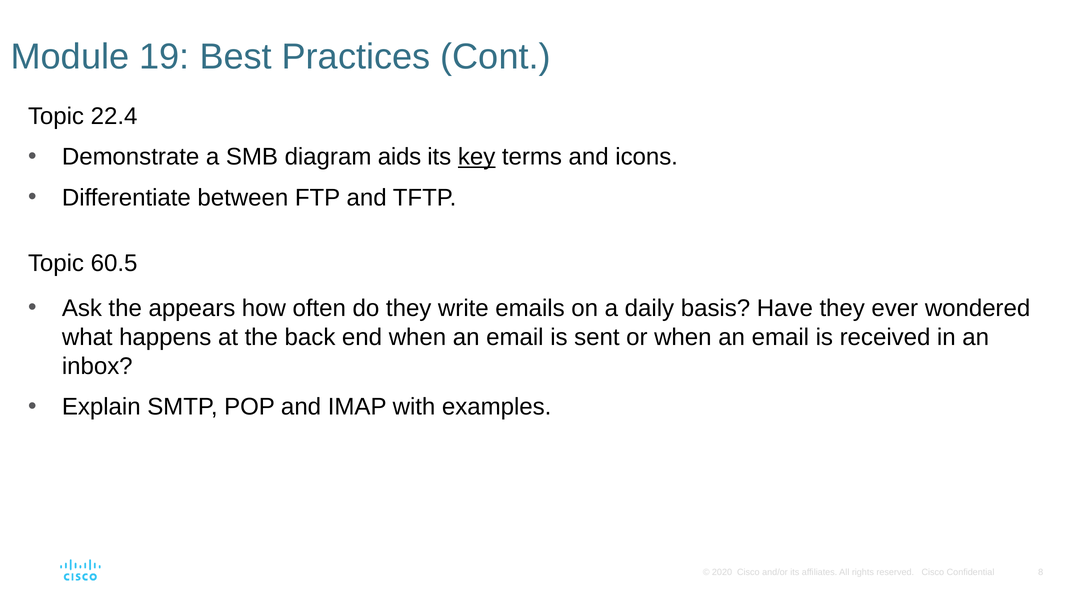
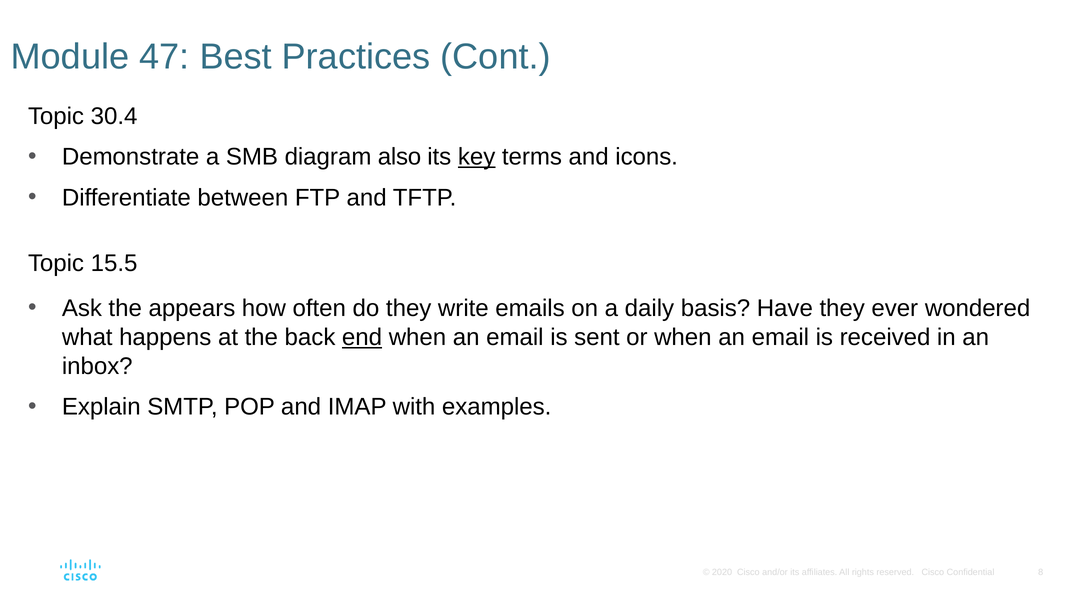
19: 19 -> 47
22.4: 22.4 -> 30.4
aids: aids -> also
60.5: 60.5 -> 15.5
end underline: none -> present
